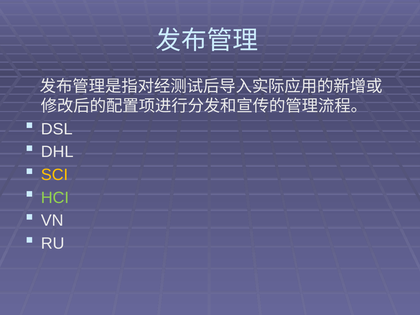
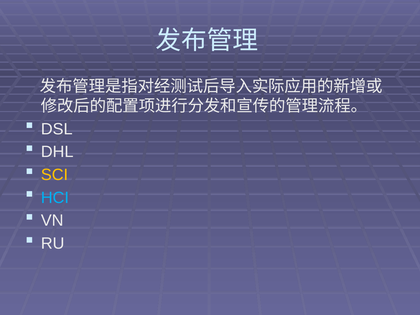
HCI colour: light green -> light blue
